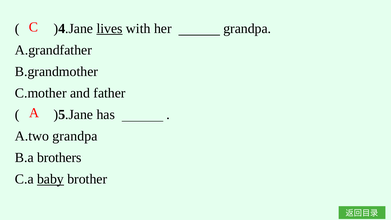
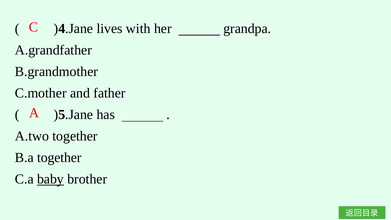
lives underline: present -> none
A.two grandpa: grandpa -> together
B.a brothers: brothers -> together
